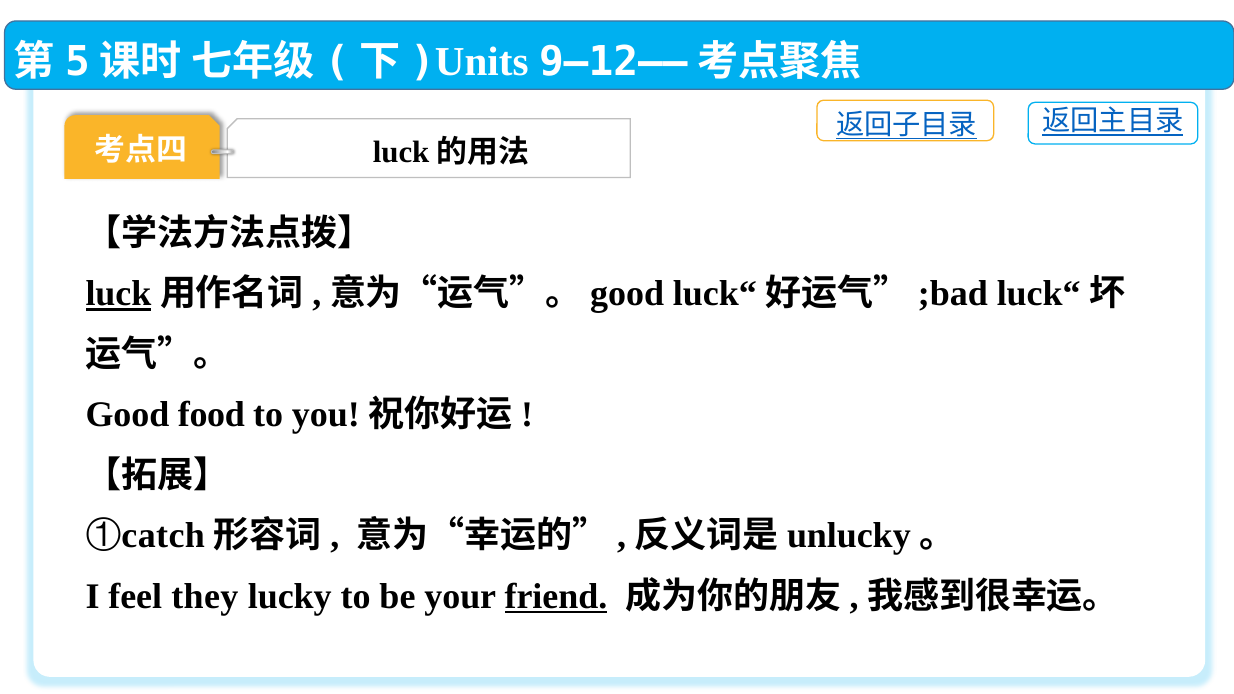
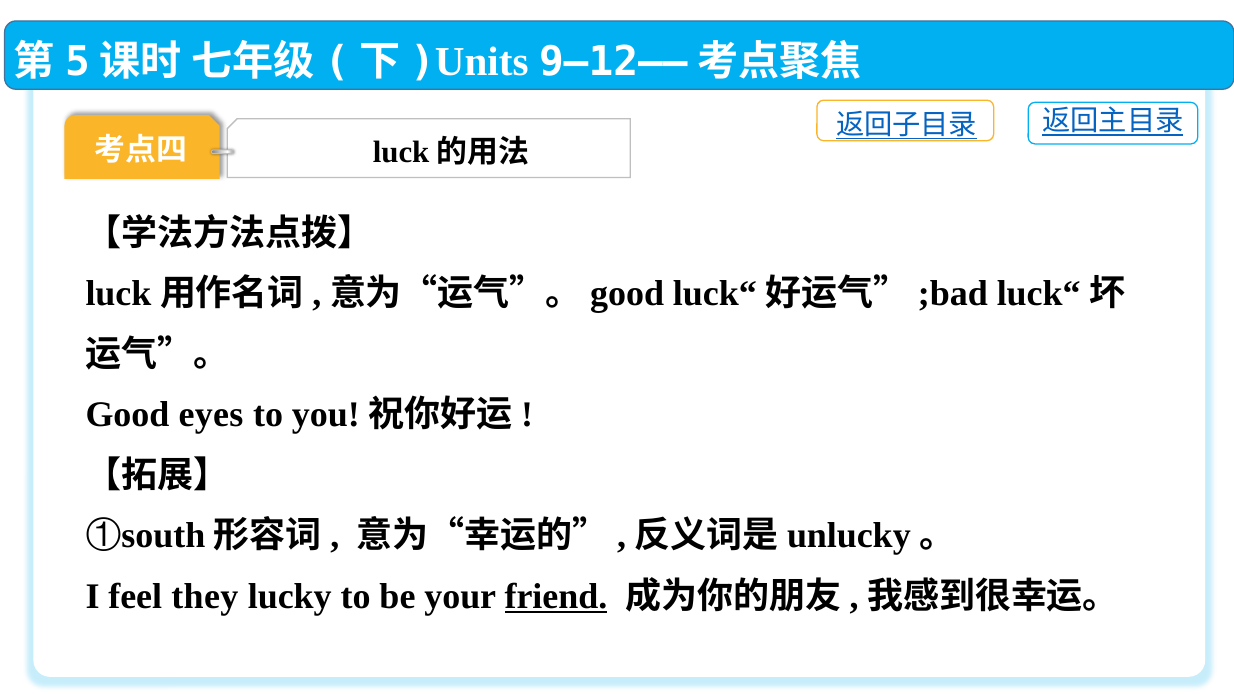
luck underline: present -> none
food: food -> eyes
catch: catch -> south
